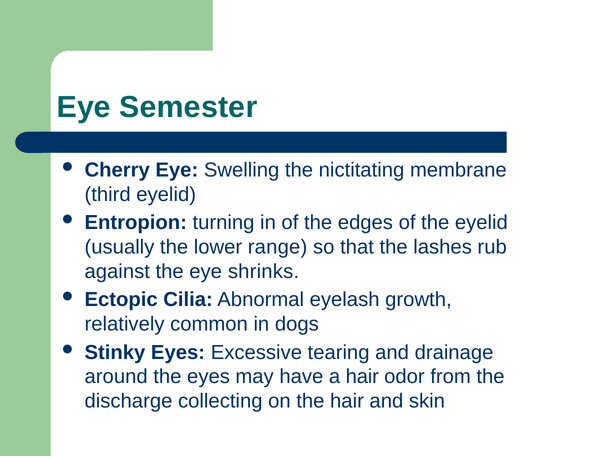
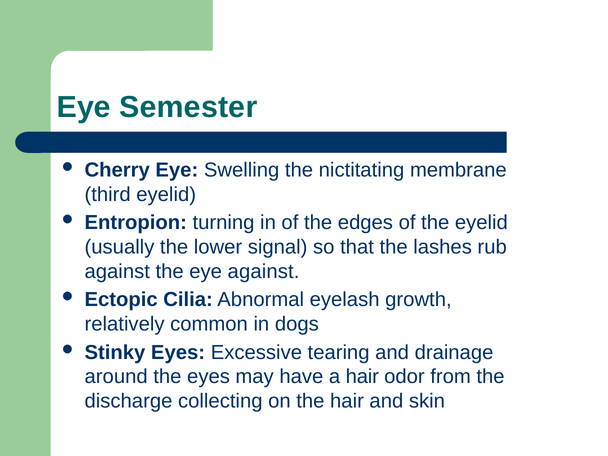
range: range -> signal
eye shrinks: shrinks -> against
